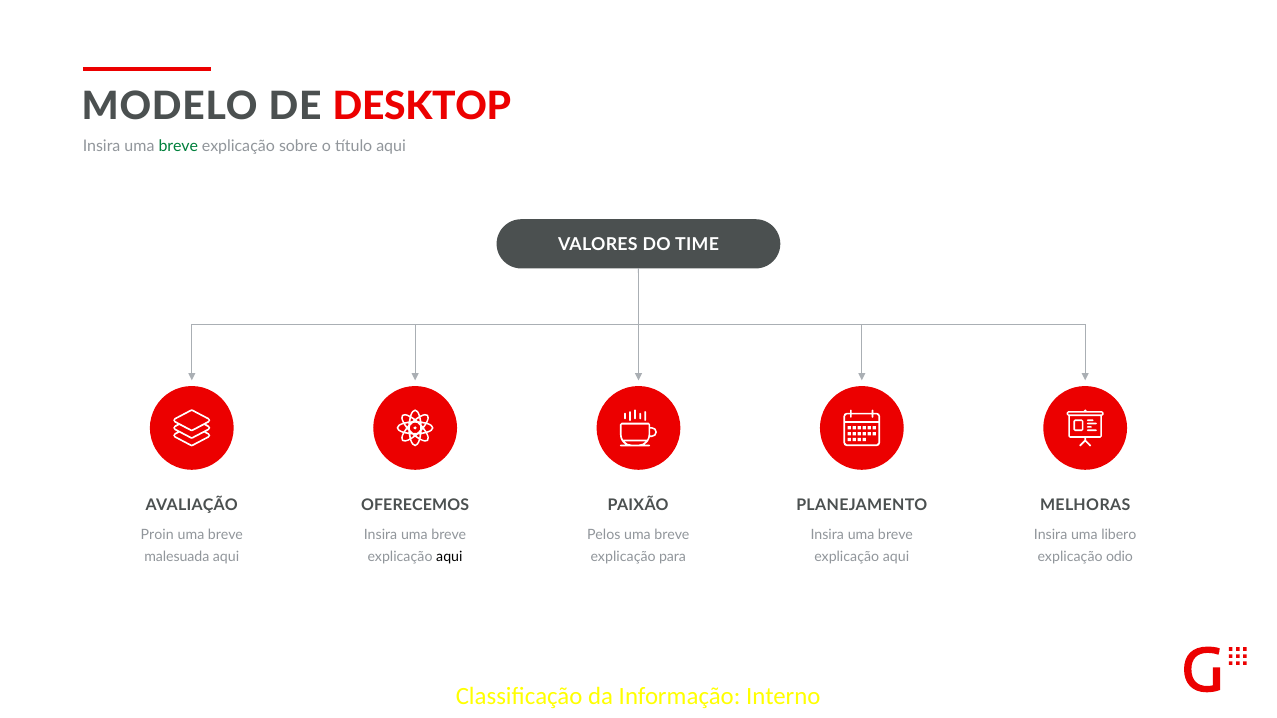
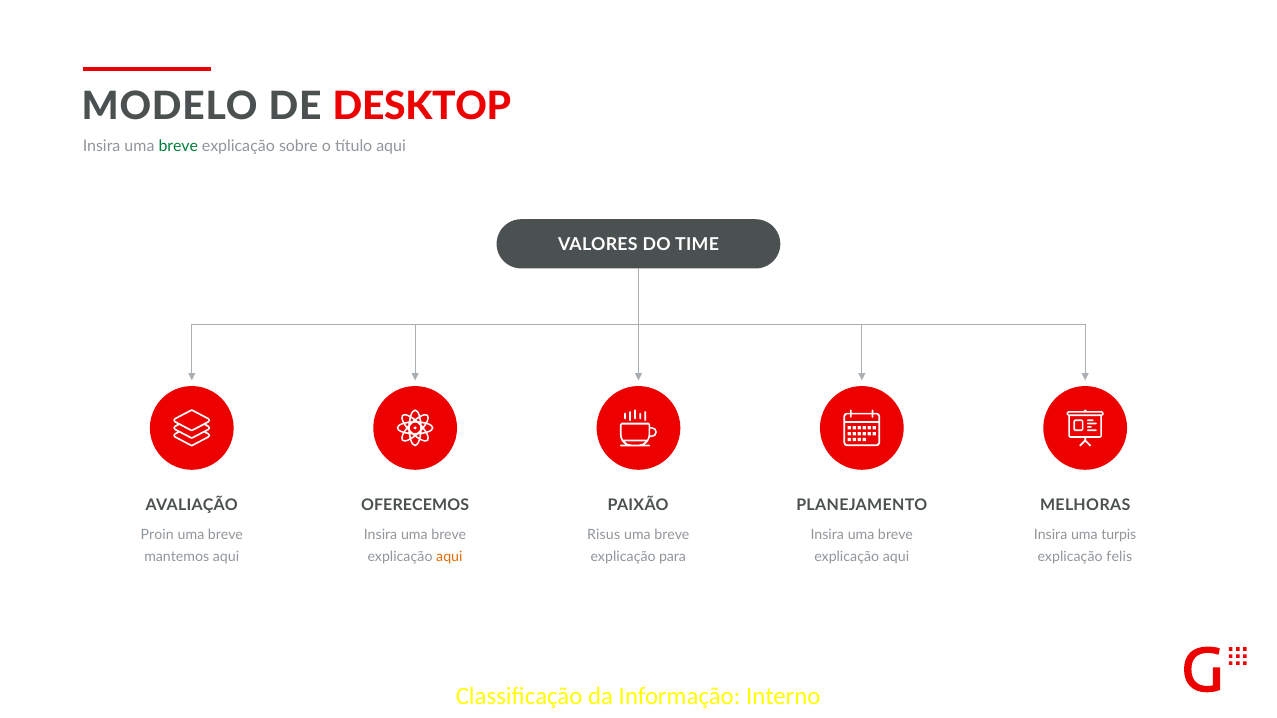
Pelos: Pelos -> Risus
libero: libero -> turpis
malesuada: malesuada -> mantemos
aqui at (449, 557) colour: black -> orange
odio: odio -> felis
